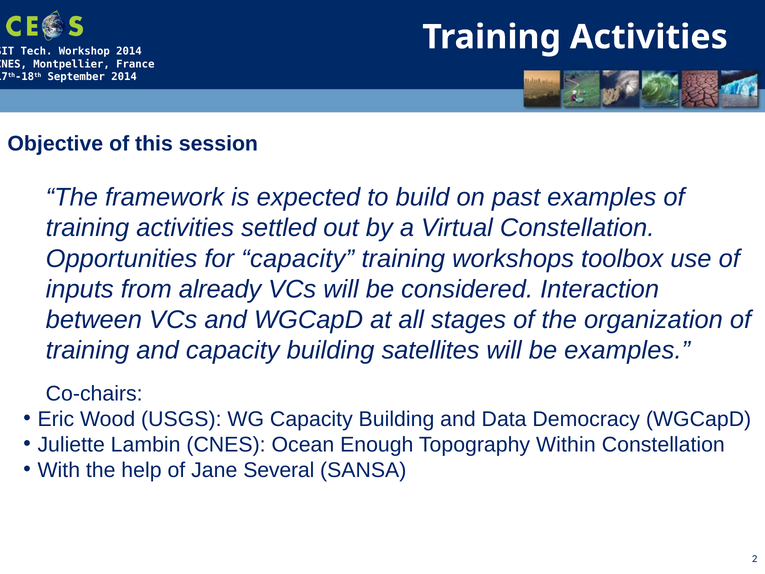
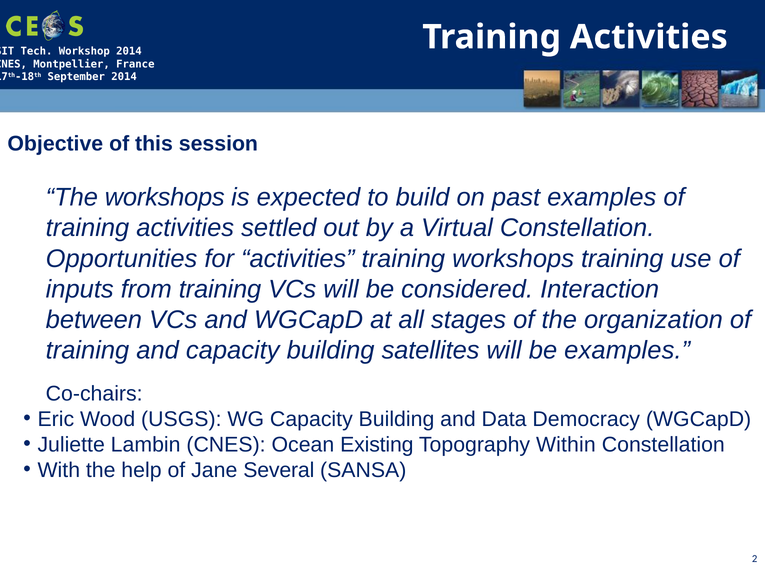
The framework: framework -> workshops
for capacity: capacity -> activities
workshops toolbox: toolbox -> training
from already: already -> training
Enough: Enough -> Existing
